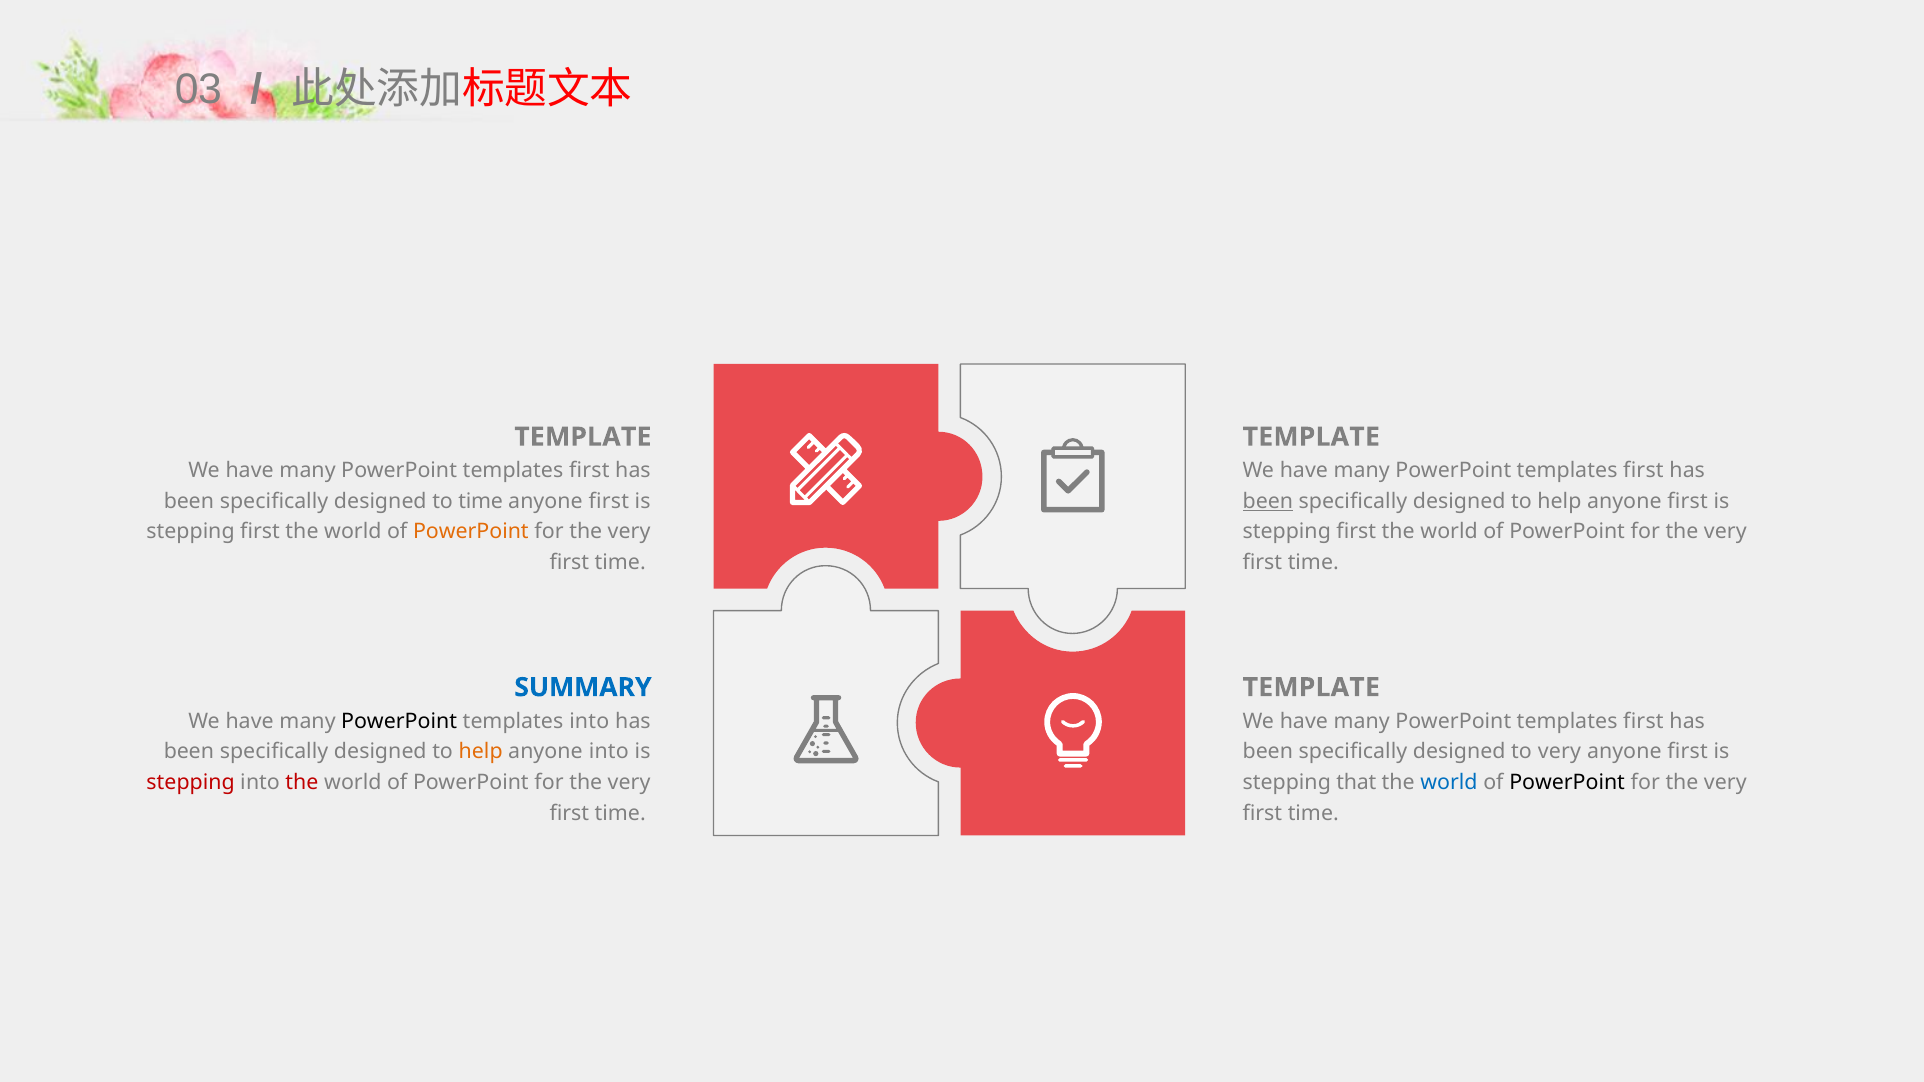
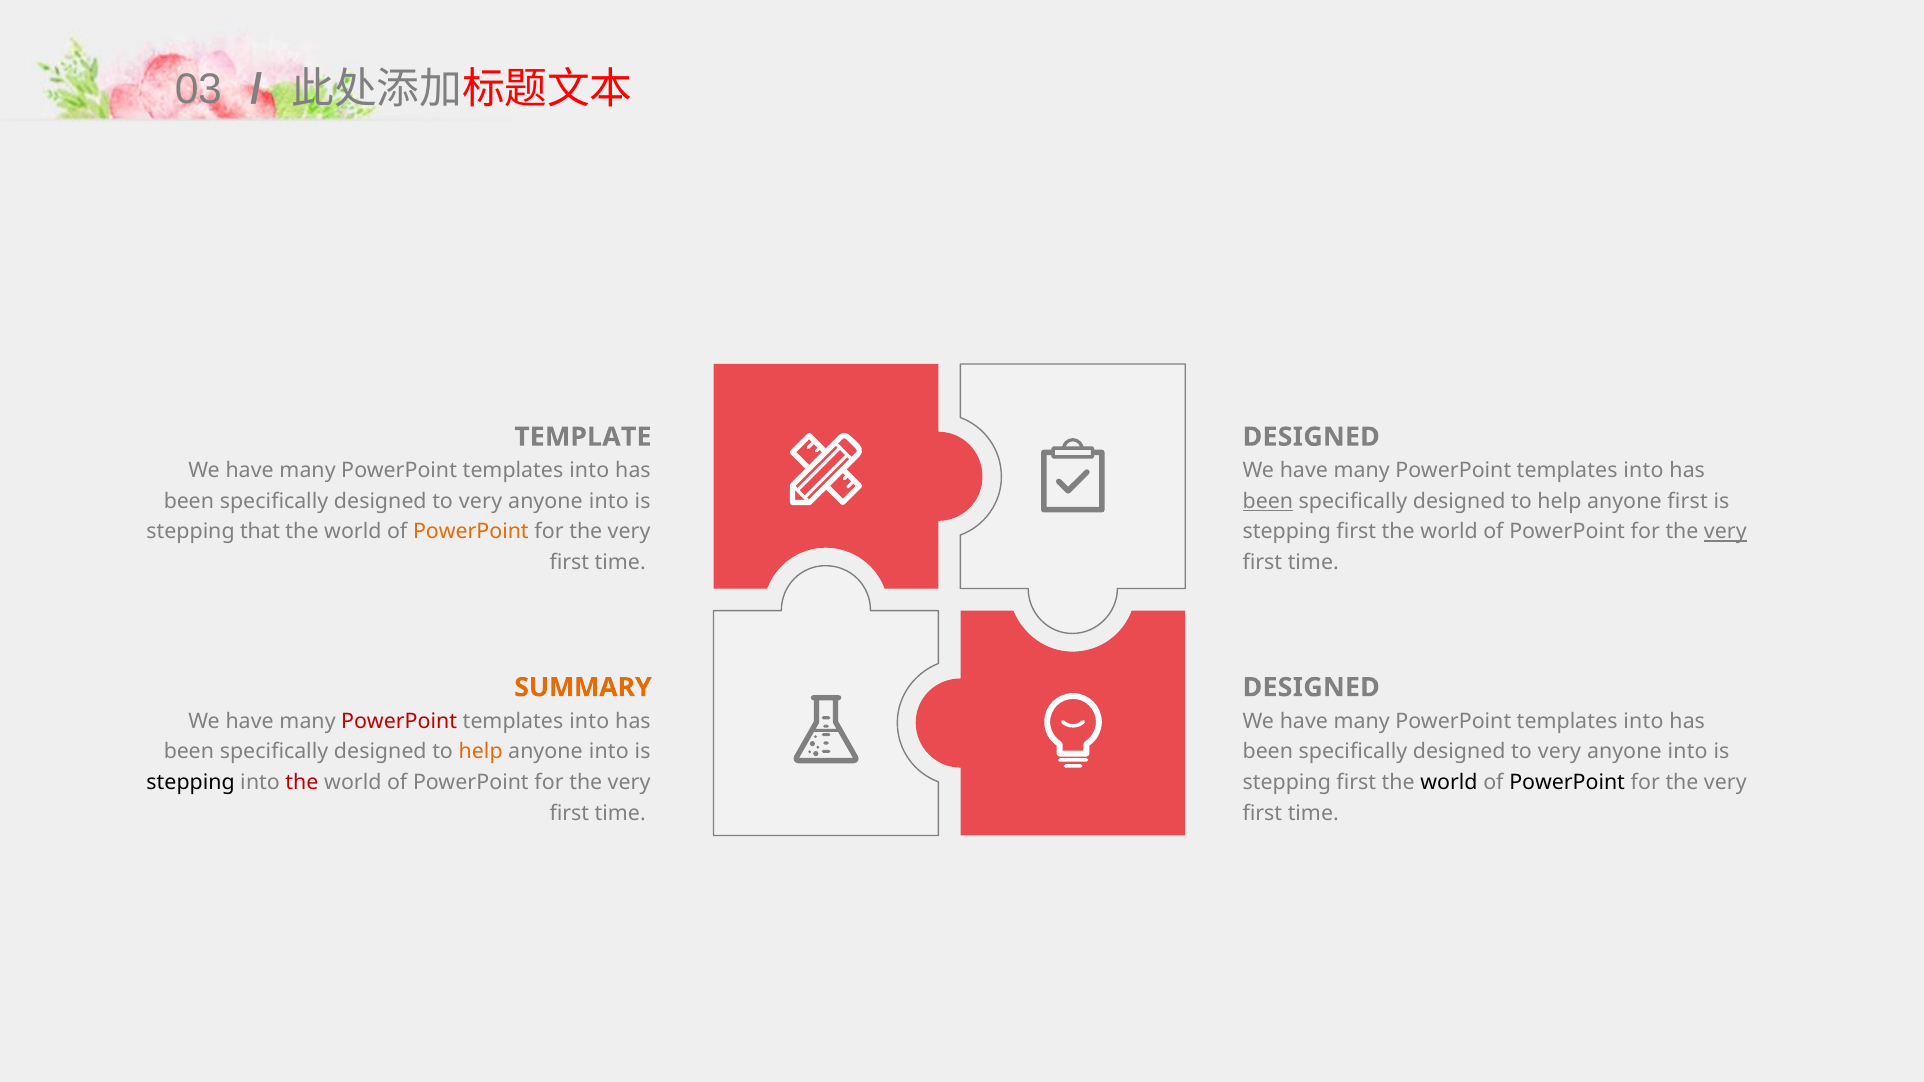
TEMPLATE at (1311, 437): TEMPLATE -> DESIGNED
first at (589, 471): first -> into
first at (1643, 471): first -> into
time at (481, 501): time -> very
first at (609, 501): first -> into
first at (260, 532): first -> that
very at (1725, 532) underline: none -> present
SUMMARY colour: blue -> orange
TEMPLATE at (1311, 688): TEMPLATE -> DESIGNED
PowerPoint at (399, 721) colour: black -> red
first at (1643, 721): first -> into
first at (1688, 752): first -> into
stepping at (191, 783) colour: red -> black
that at (1356, 783): that -> first
world at (1449, 783) colour: blue -> black
